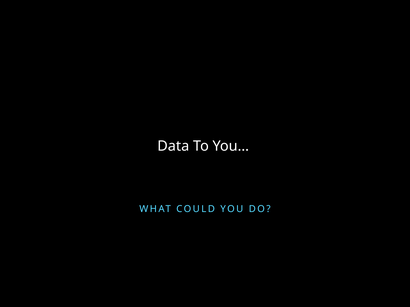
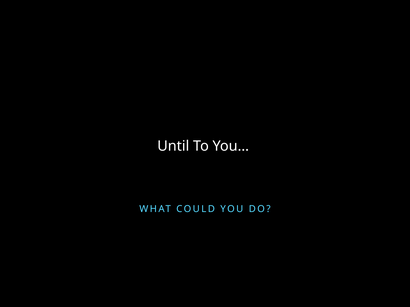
Data: Data -> Until
